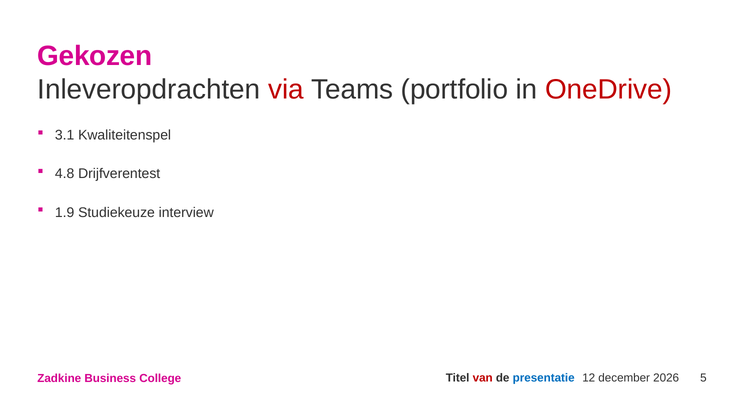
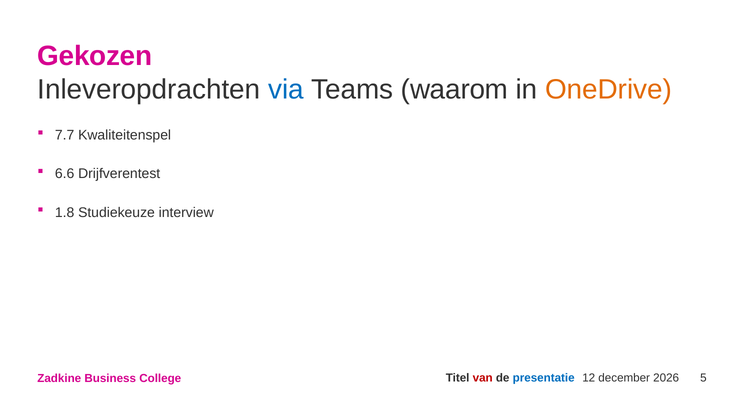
via colour: red -> blue
portfolio: portfolio -> waarom
OneDrive colour: red -> orange
3.1: 3.1 -> 7.7
4.8: 4.8 -> 6.6
1.9: 1.9 -> 1.8
